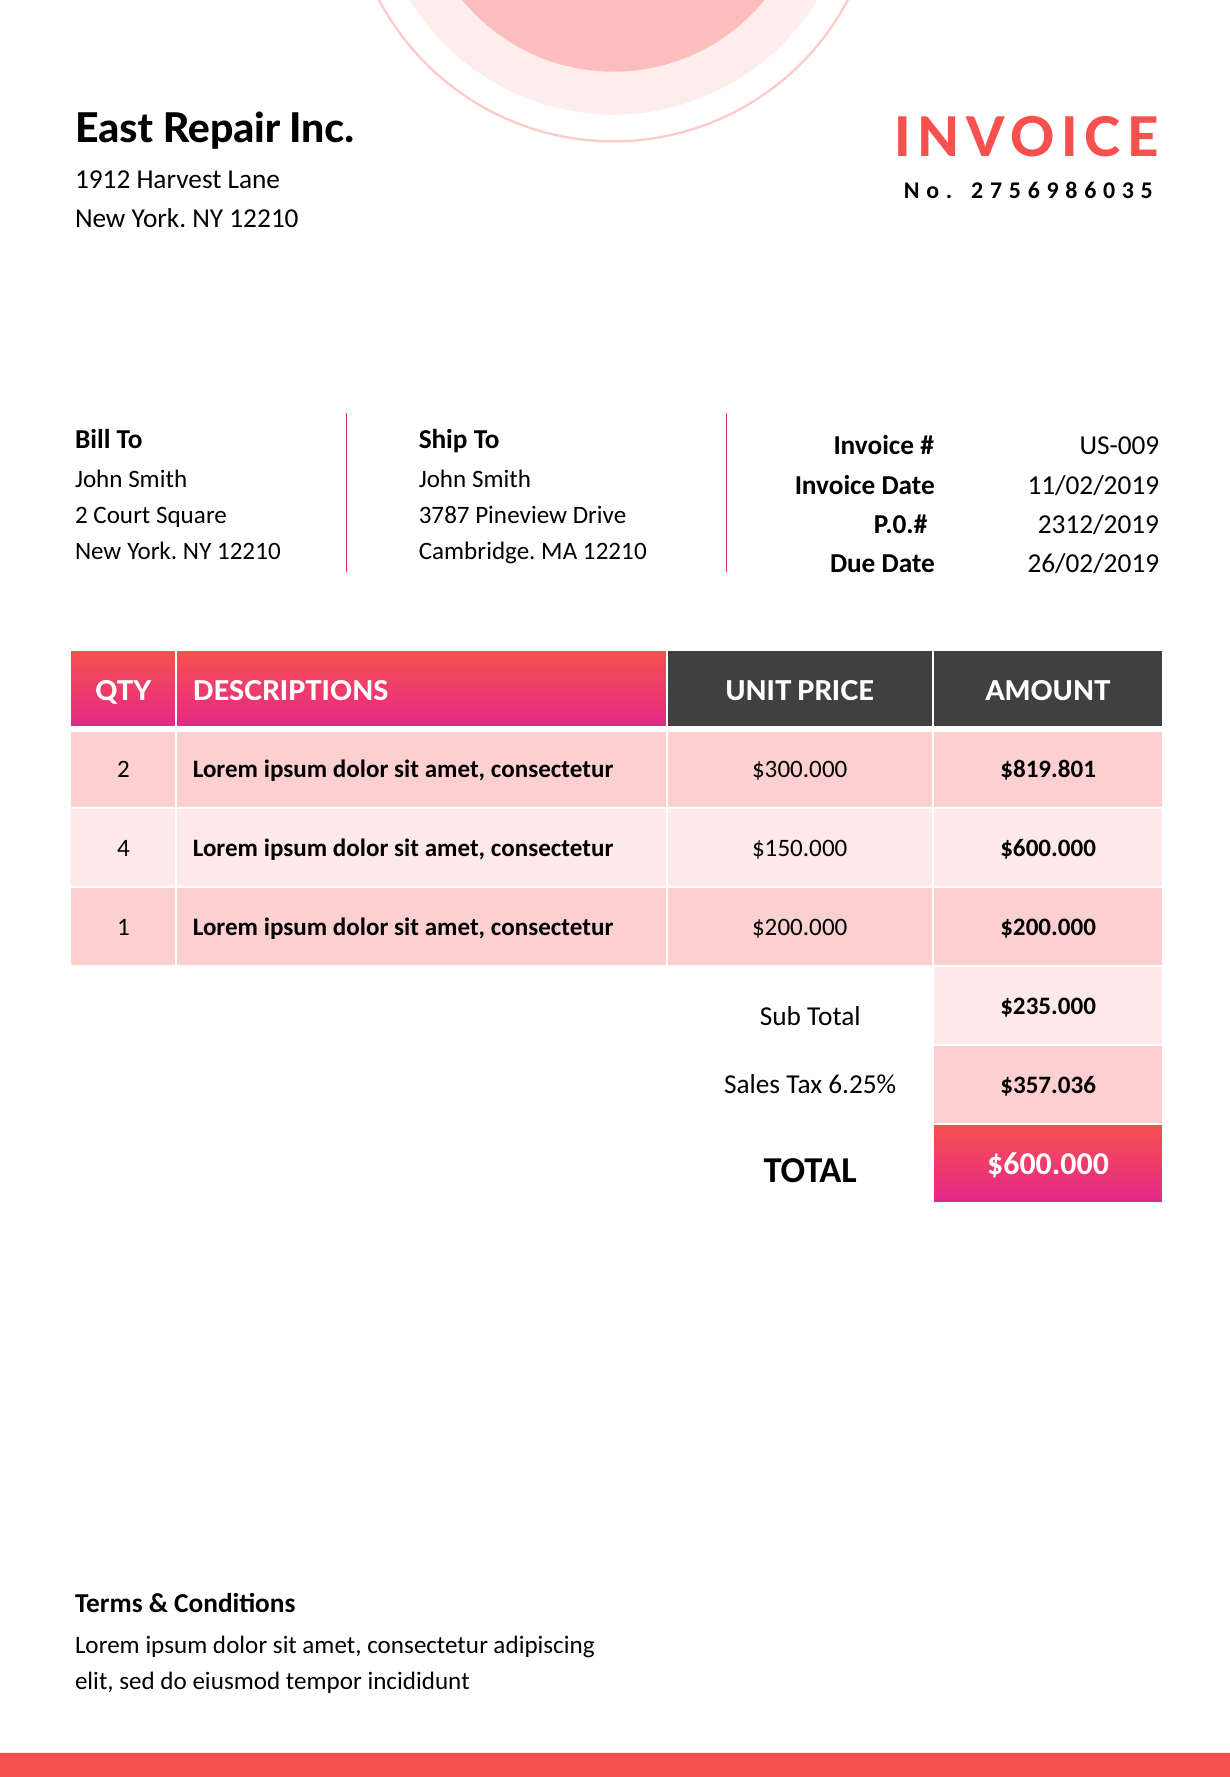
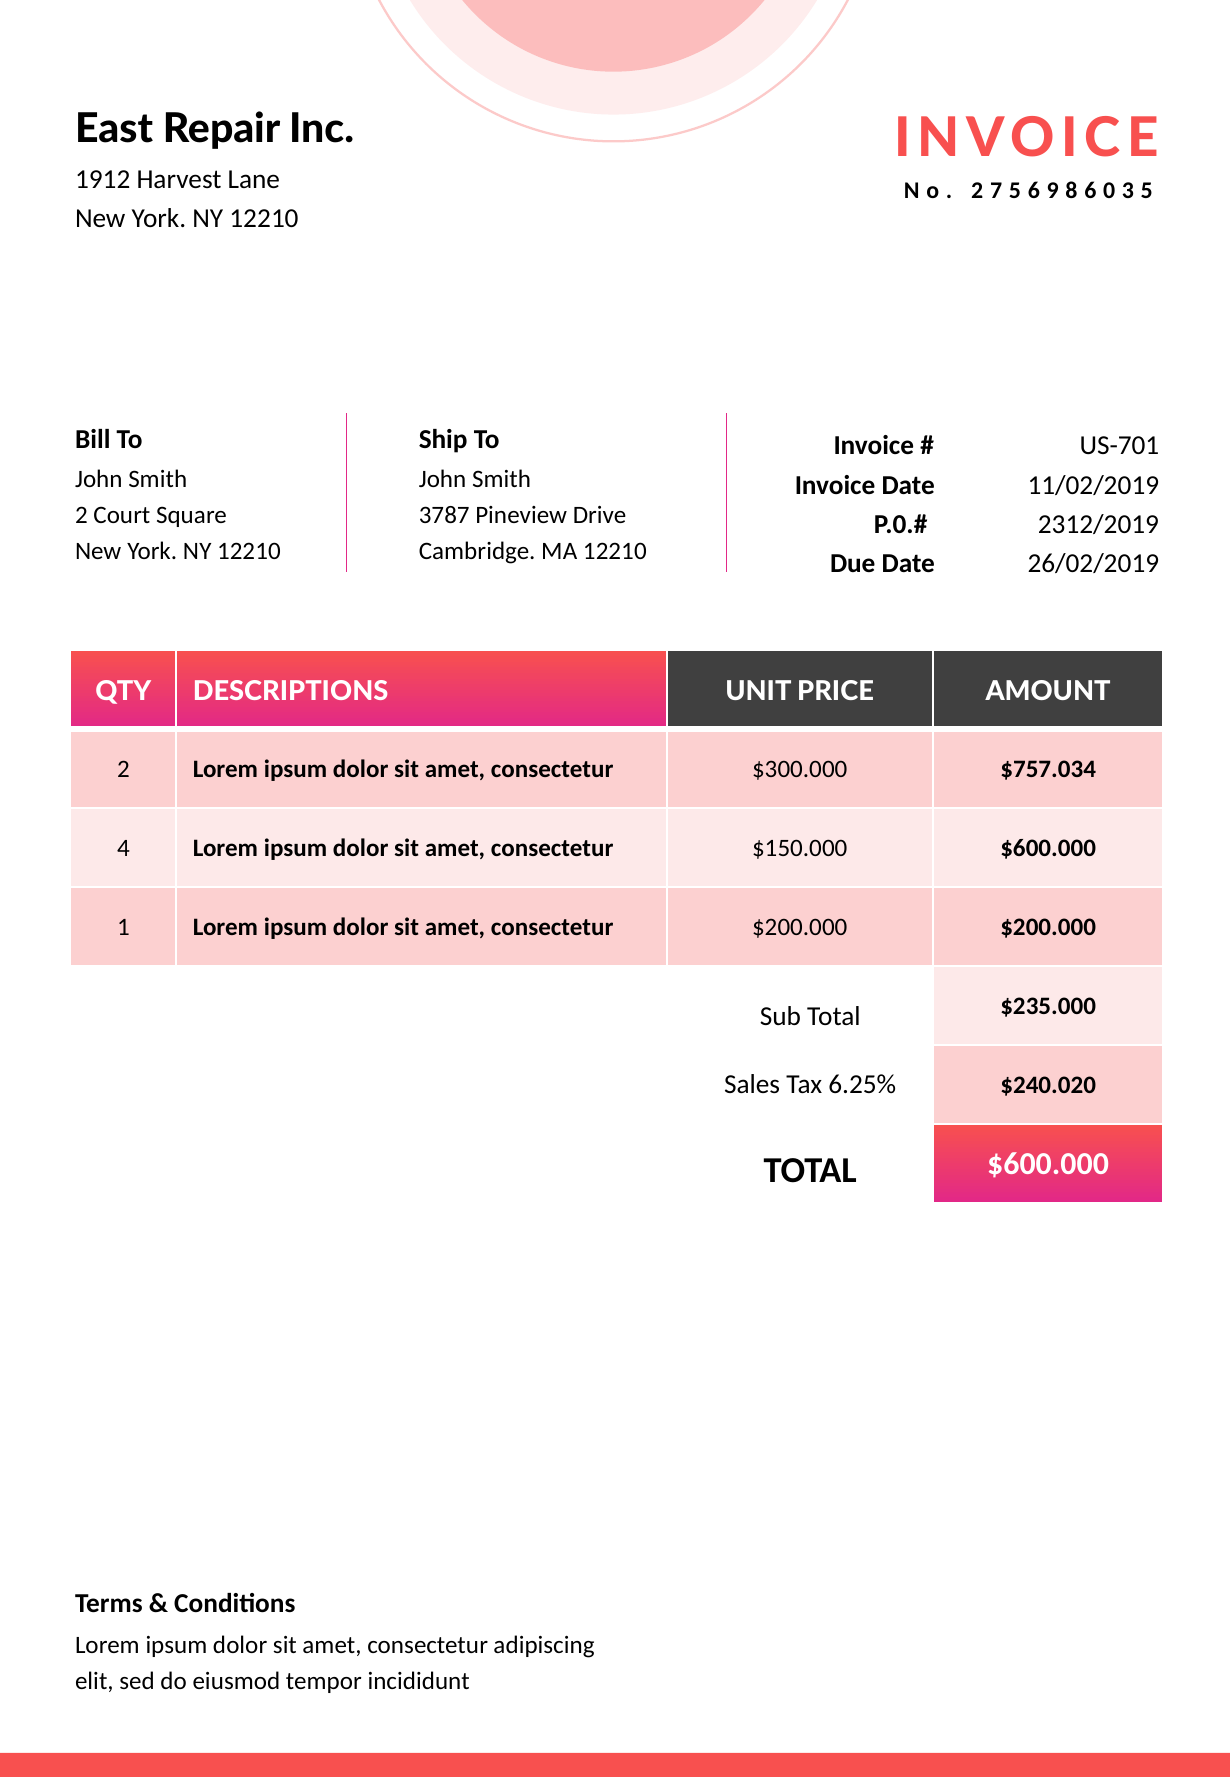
US-009: US-009 -> US-701
$819.801: $819.801 -> $757.034
$357.036: $357.036 -> $240.020
